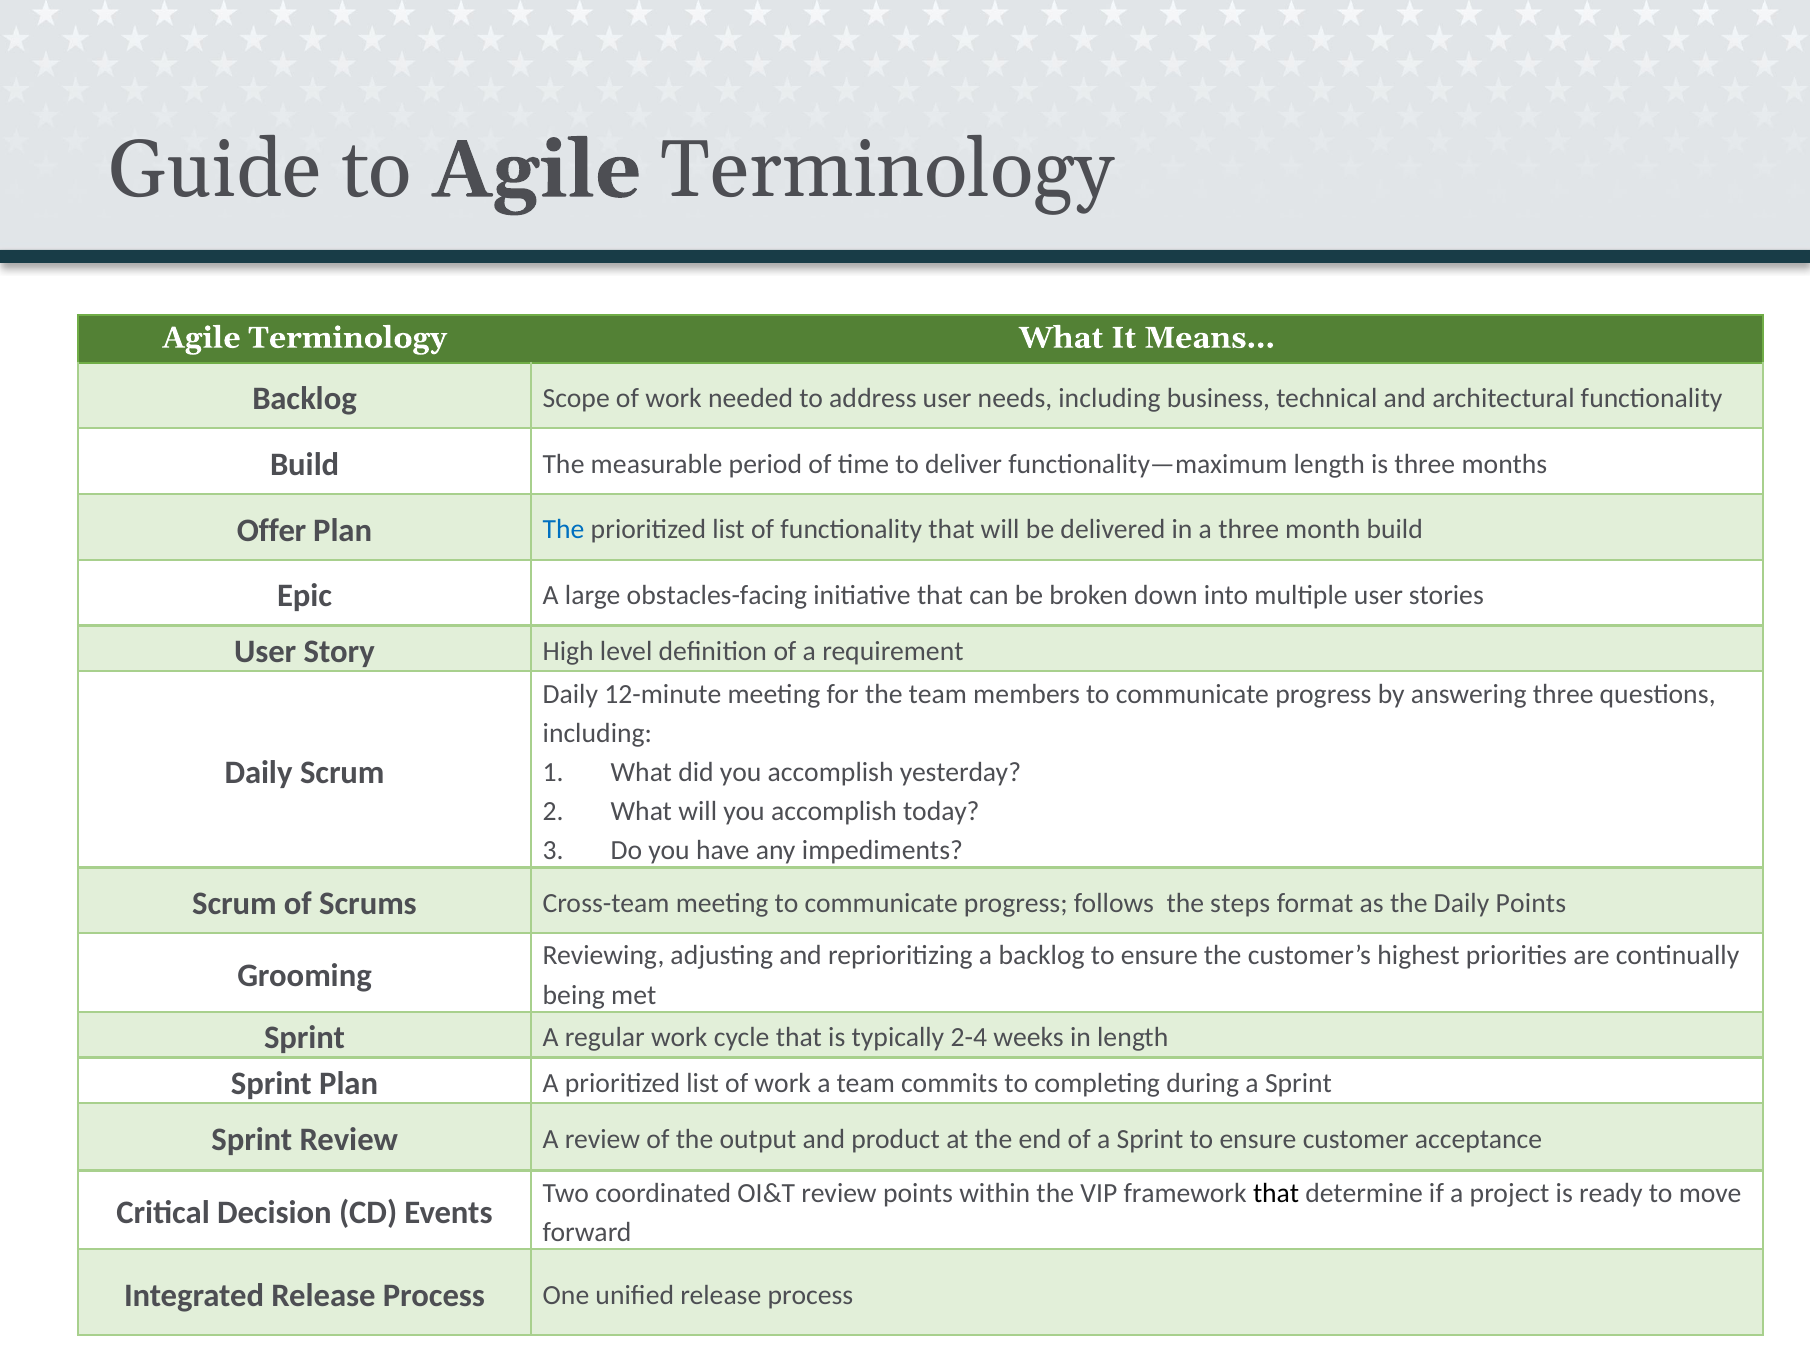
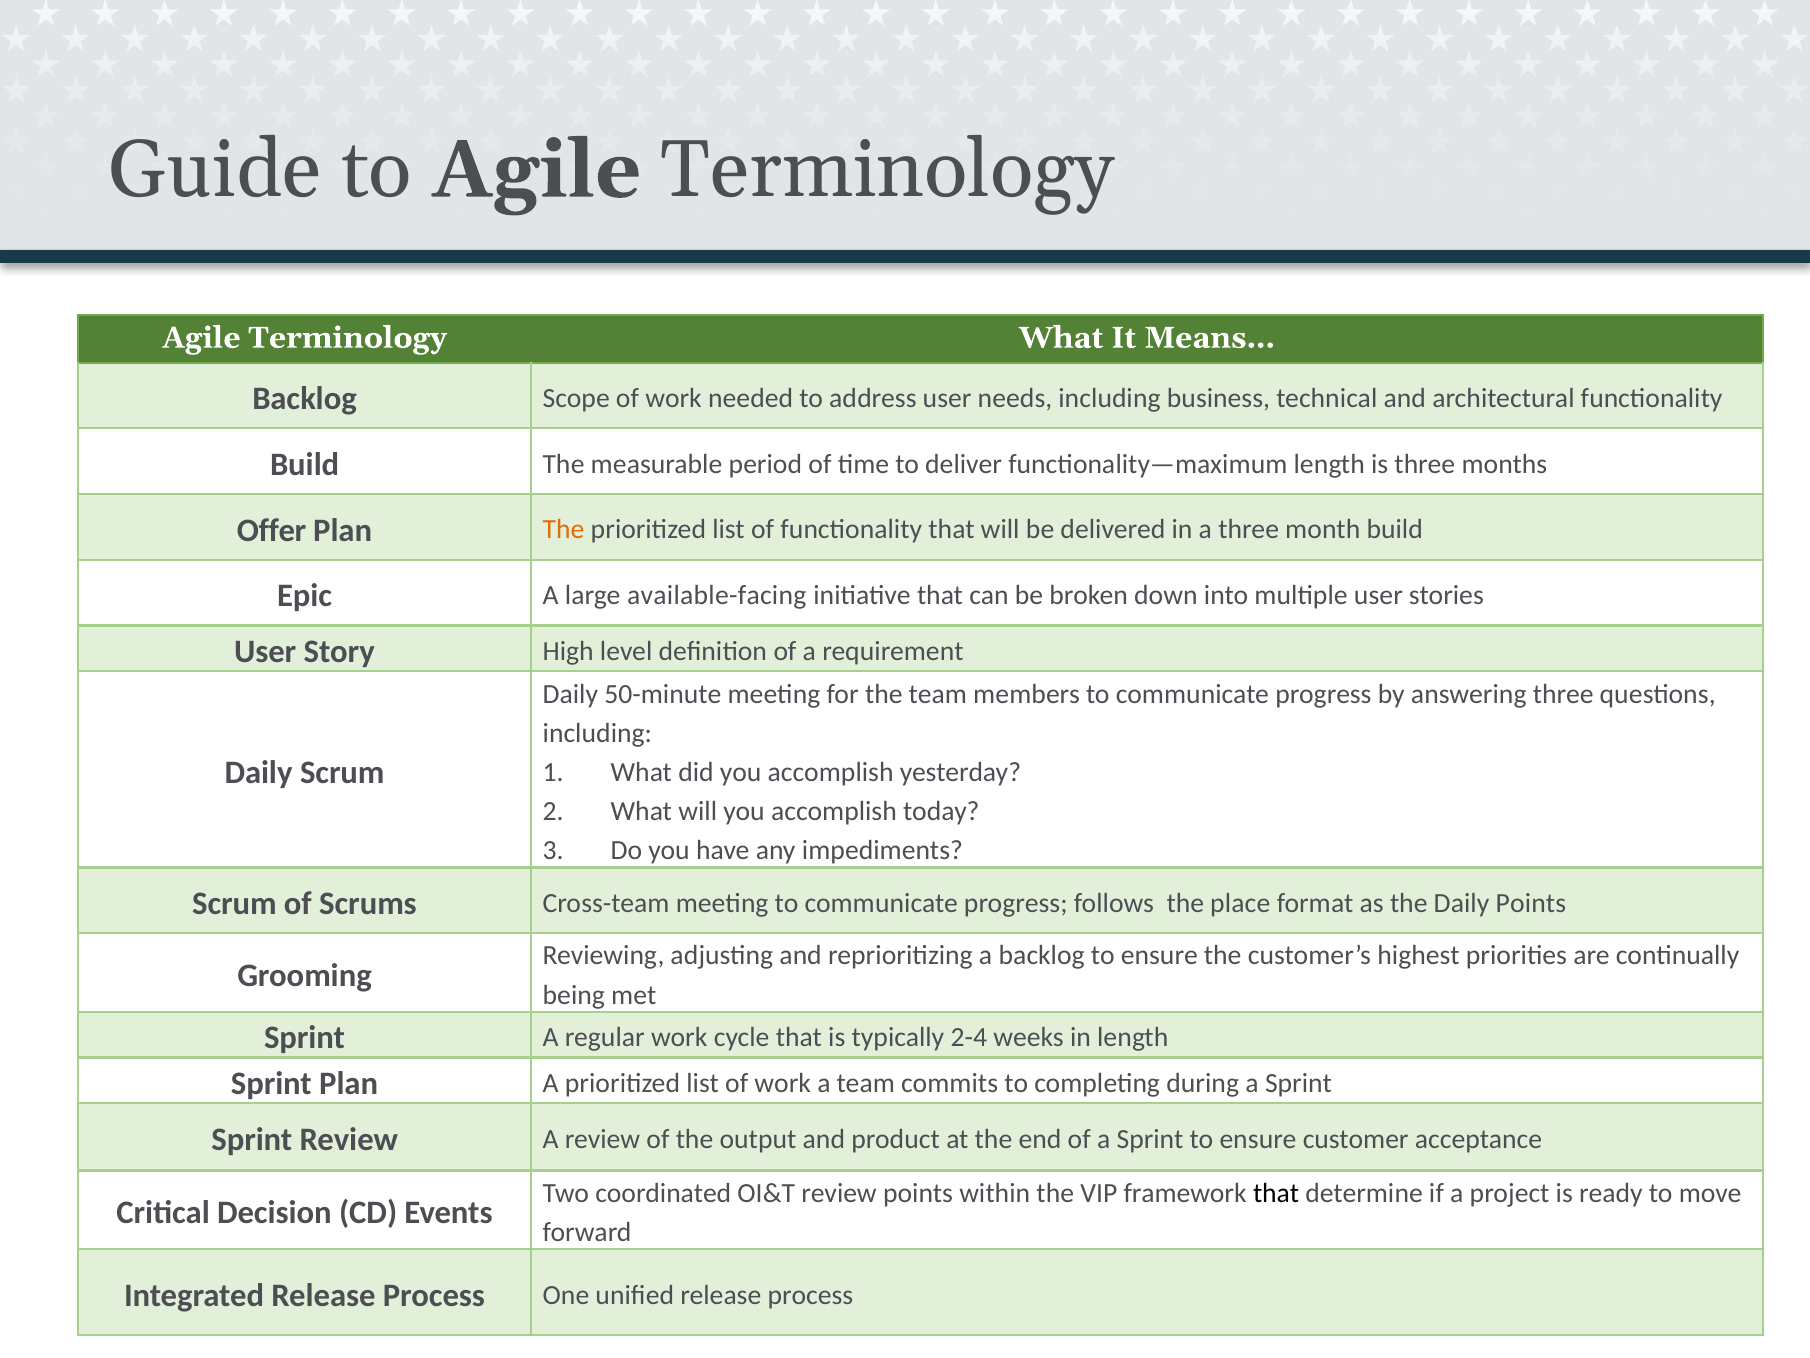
The at (564, 530) colour: blue -> orange
obstacles-facing: obstacles-facing -> available-facing
12-minute: 12-minute -> 50-minute
steps: steps -> place
